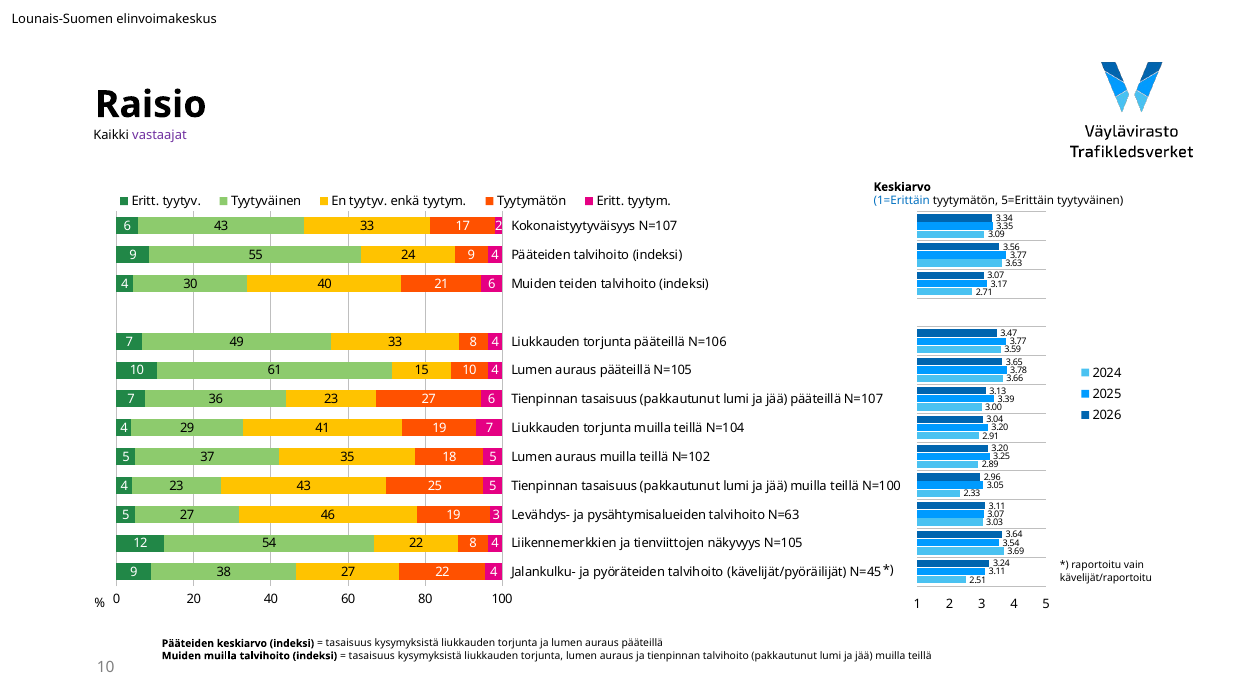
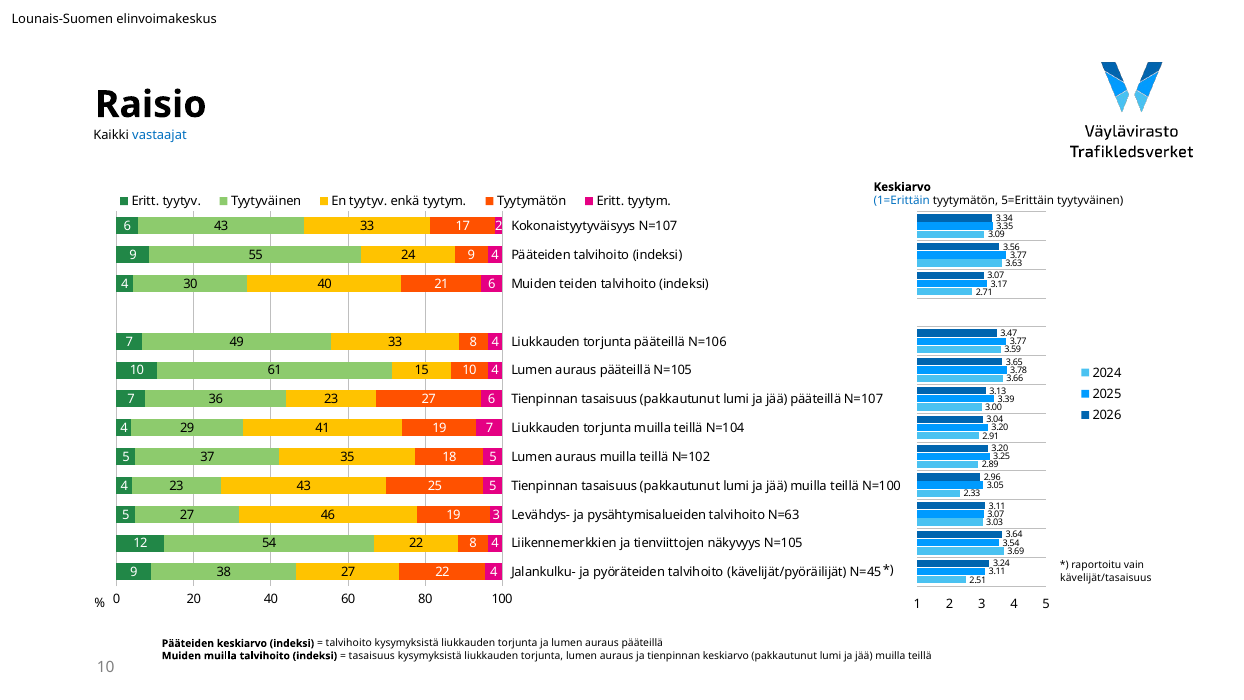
vastaajat colour: purple -> blue
kävelijät/raportoitu: kävelijät/raportoitu -> kävelijät/tasaisuus
tasaisuus at (349, 643): tasaisuus -> talvihoito
tienpinnan talvihoito: talvihoito -> keskiarvo
